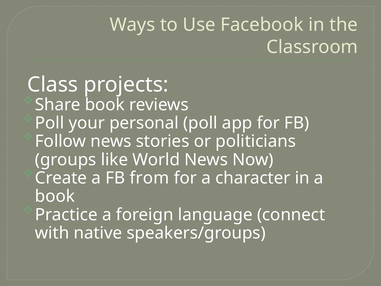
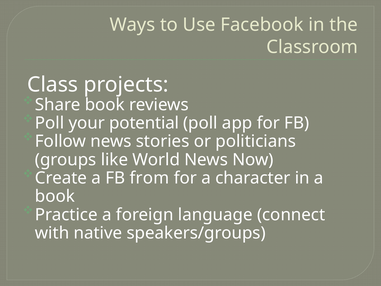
personal: personal -> potential
